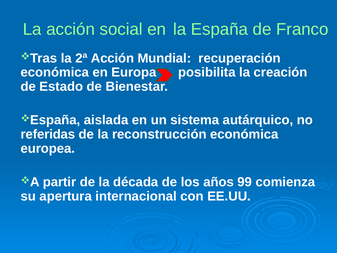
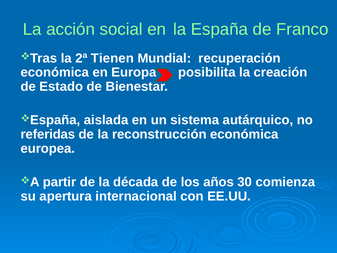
2ª Acción: Acción -> Tienen
99: 99 -> 30
